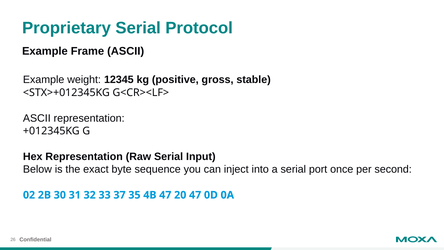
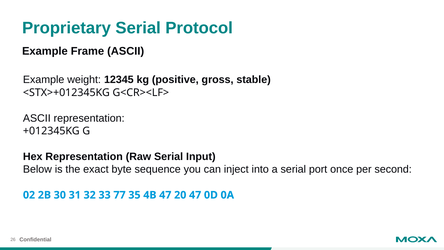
37: 37 -> 77
